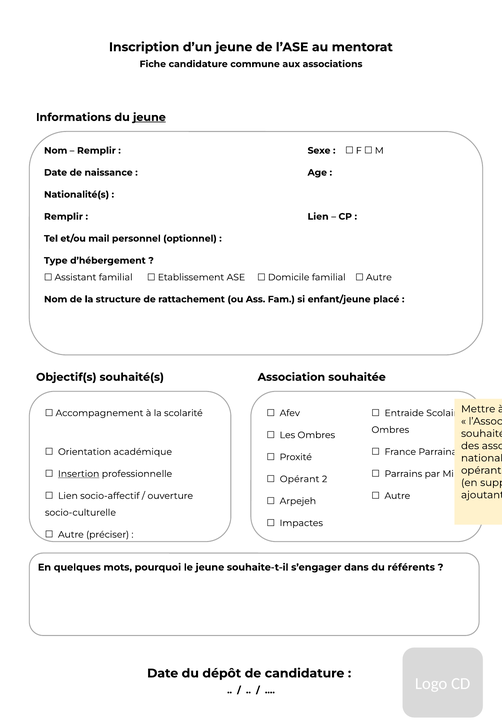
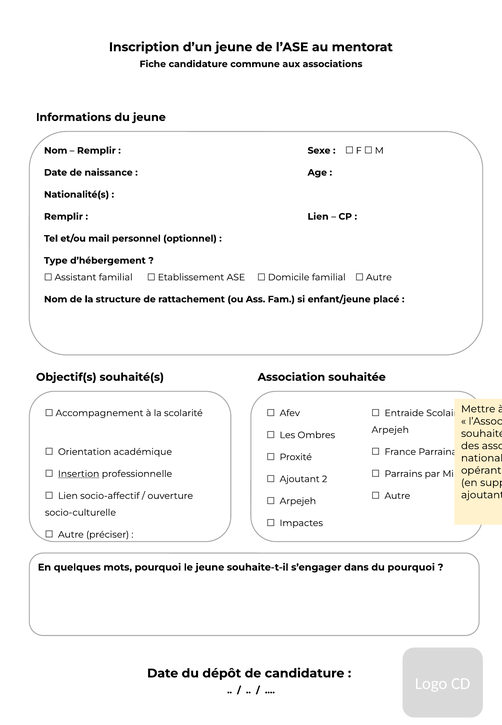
jeune at (149, 117) underline: present -> none
Ombres at (390, 430): Ombres -> Arpejeh
Opérant at (300, 479): Opérant -> Ajoutant
du référents: référents -> pourquoi
